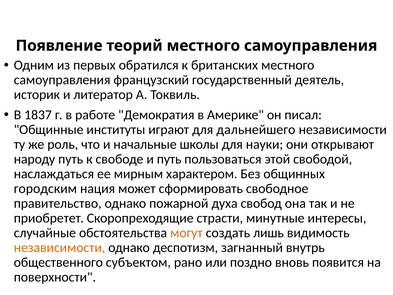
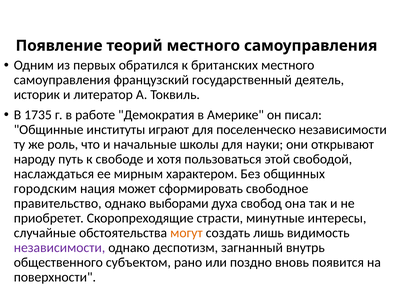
1837: 1837 -> 1735
дальнейшего: дальнейшего -> поселенческо
и путь: путь -> хотя
пожарной: пожарной -> выборами
независимости at (59, 247) colour: orange -> purple
